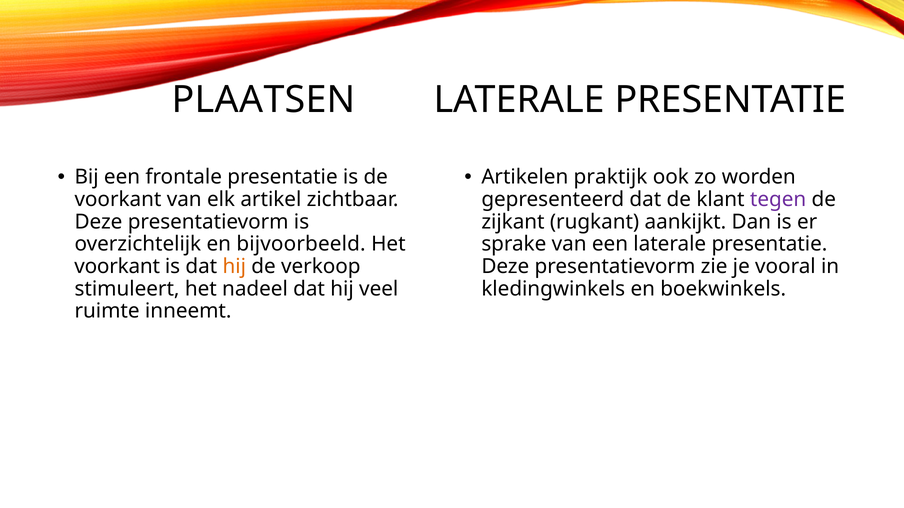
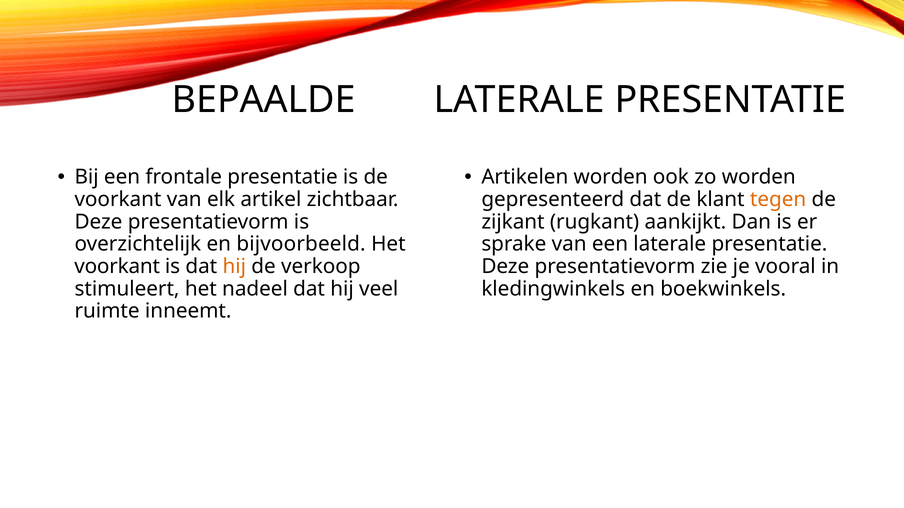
PLAATSEN: PLAATSEN -> BEPAALDE
Artikelen praktijk: praktijk -> worden
tegen colour: purple -> orange
